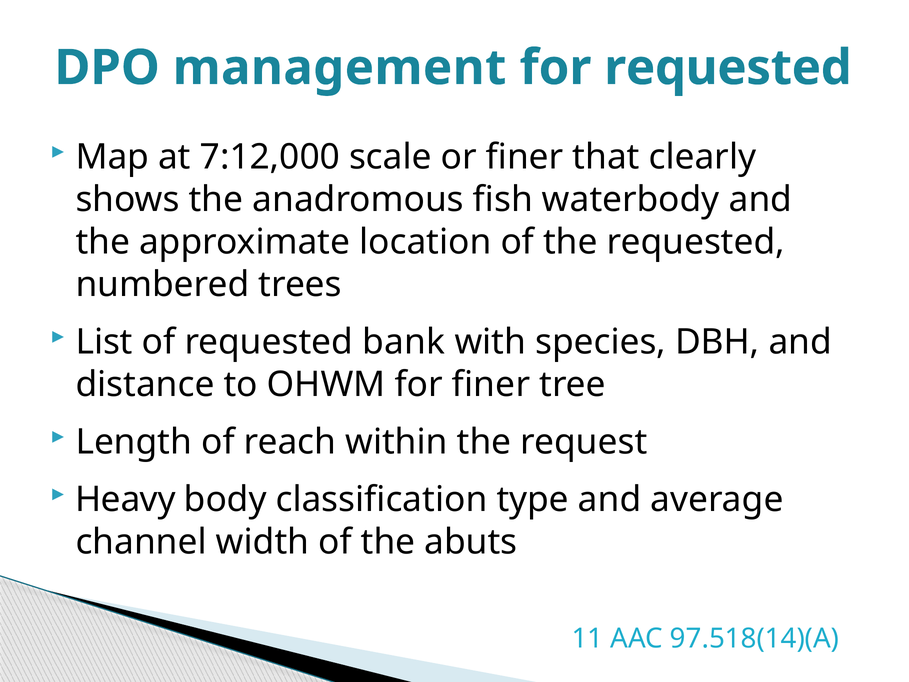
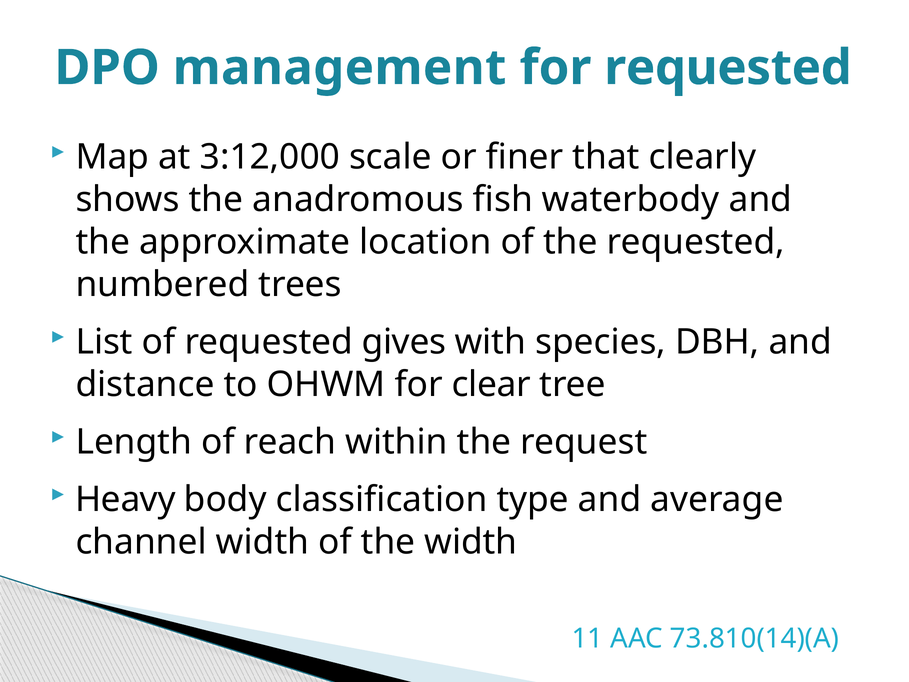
7:12,000: 7:12,000 -> 3:12,000
bank: bank -> gives
for finer: finer -> clear
the abuts: abuts -> width
97.518(14)(A: 97.518(14)(A -> 73.810(14)(A
